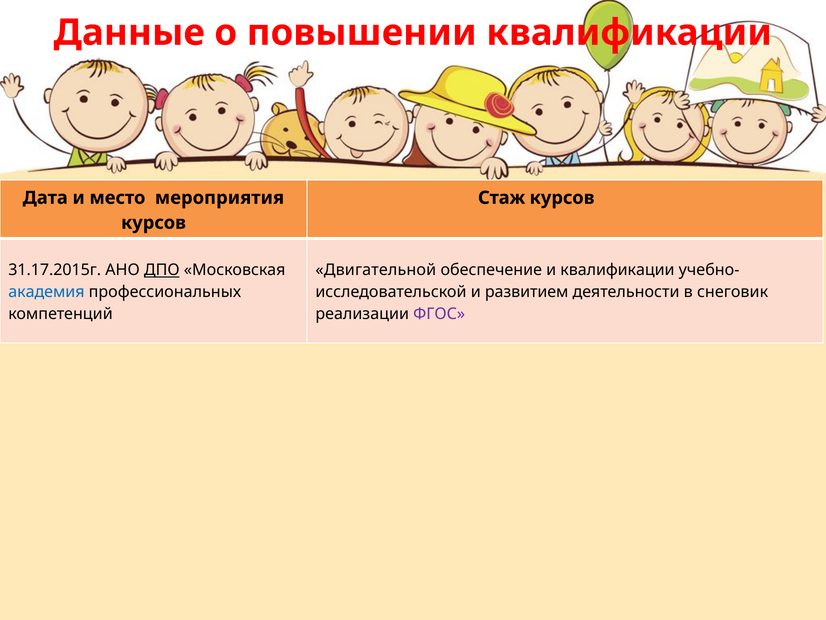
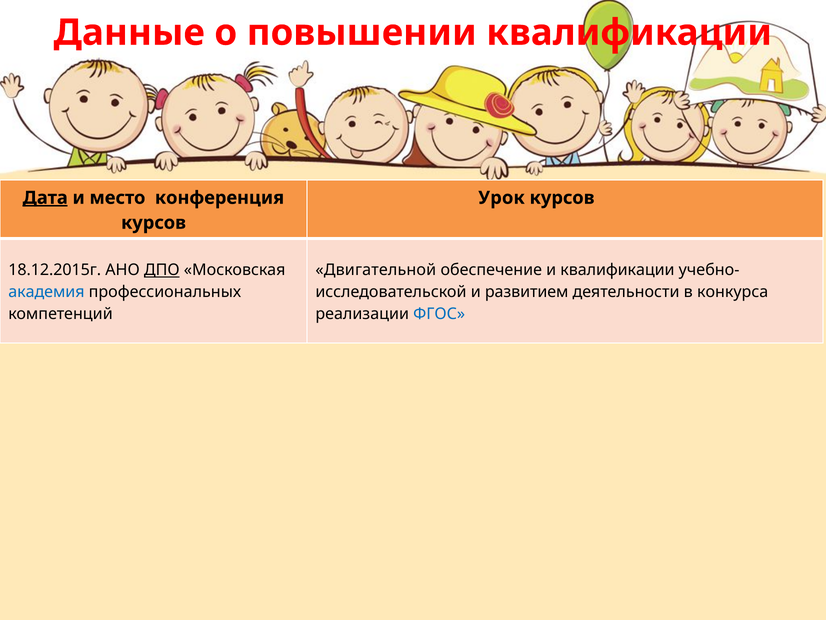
Дата underline: none -> present
мероприятия: мероприятия -> конференция
Стаж: Стаж -> Урок
31.17.2015г: 31.17.2015г -> 18.12.2015г
снеговик: снеговик -> конкурса
ФГОС colour: purple -> blue
